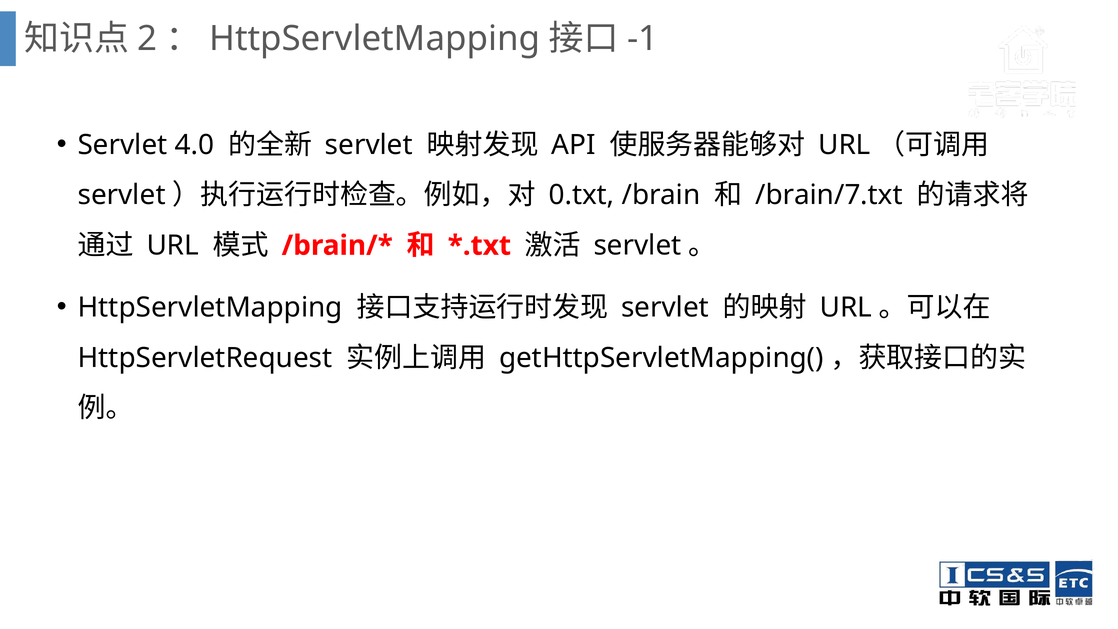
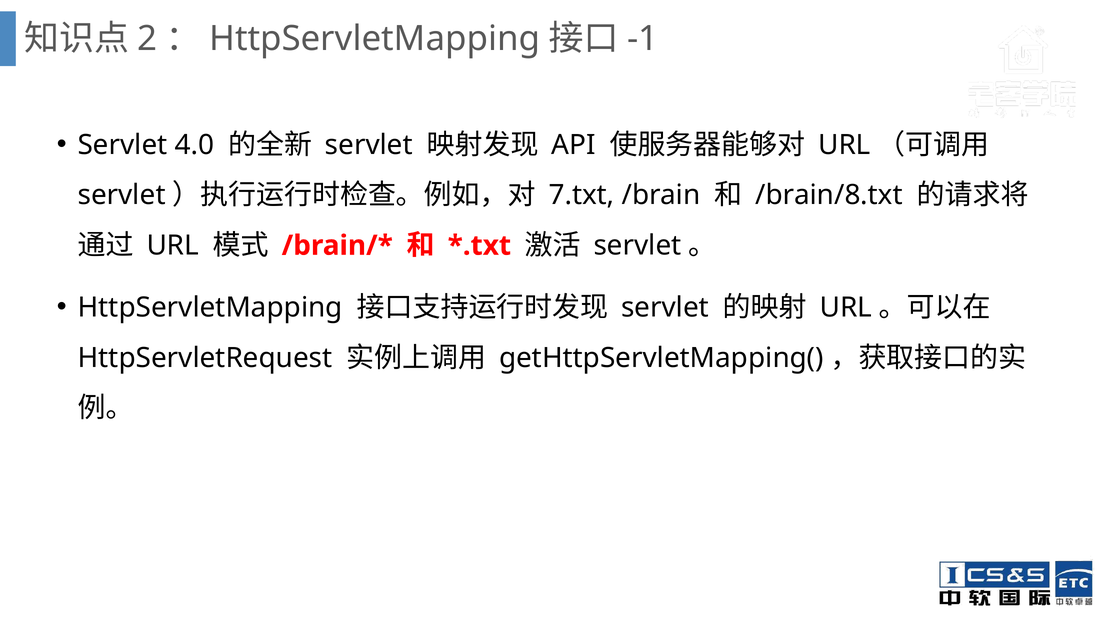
0.txt: 0.txt -> 7.txt
/brain/7.txt: /brain/7.txt -> /brain/8.txt
